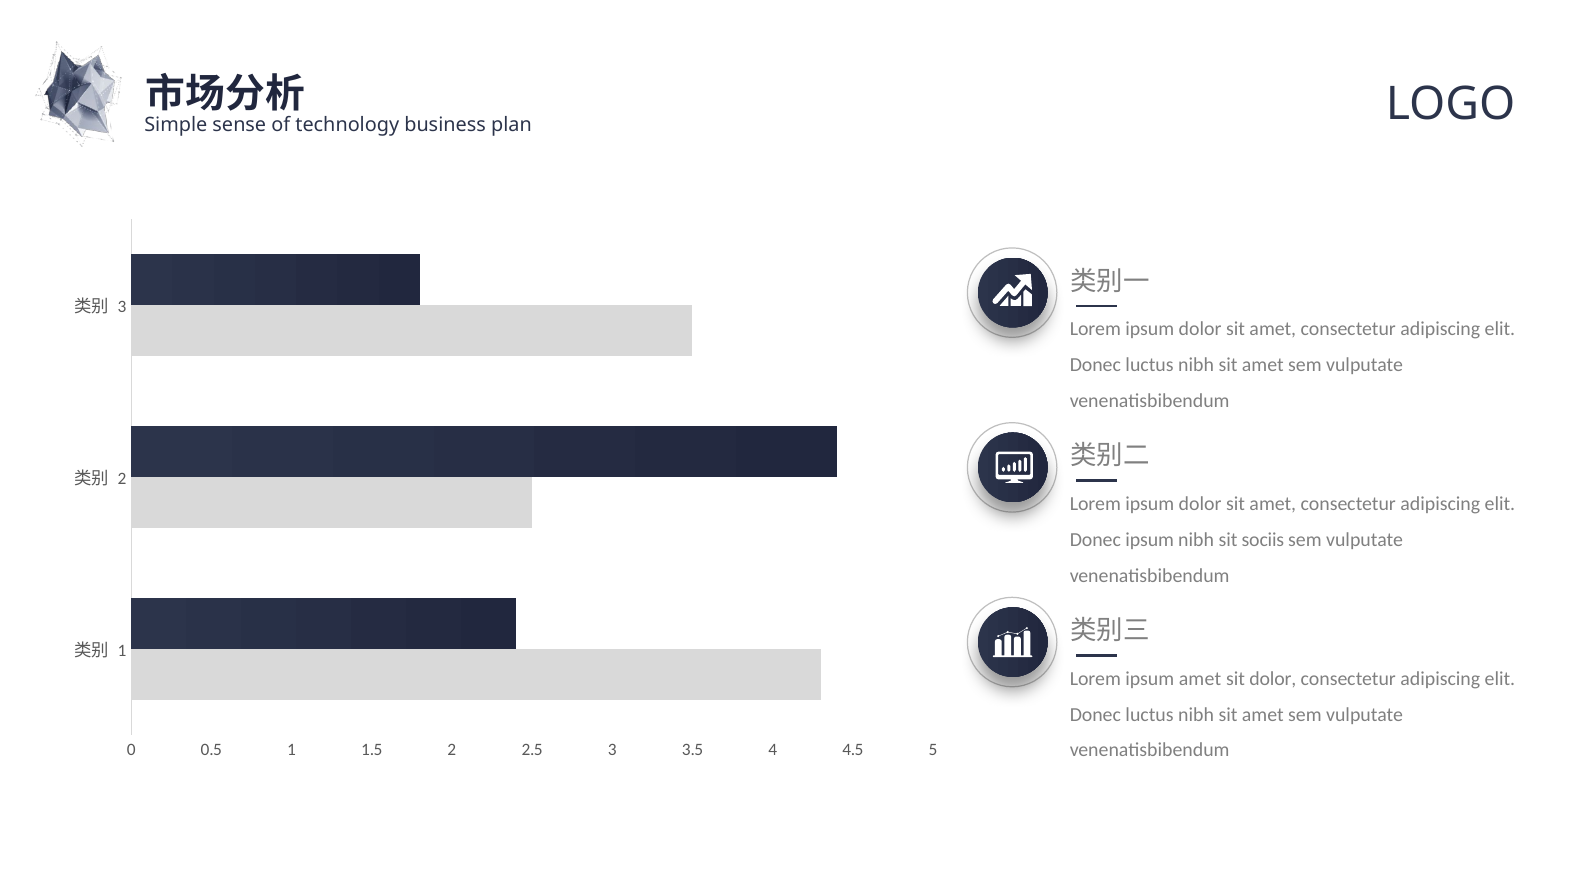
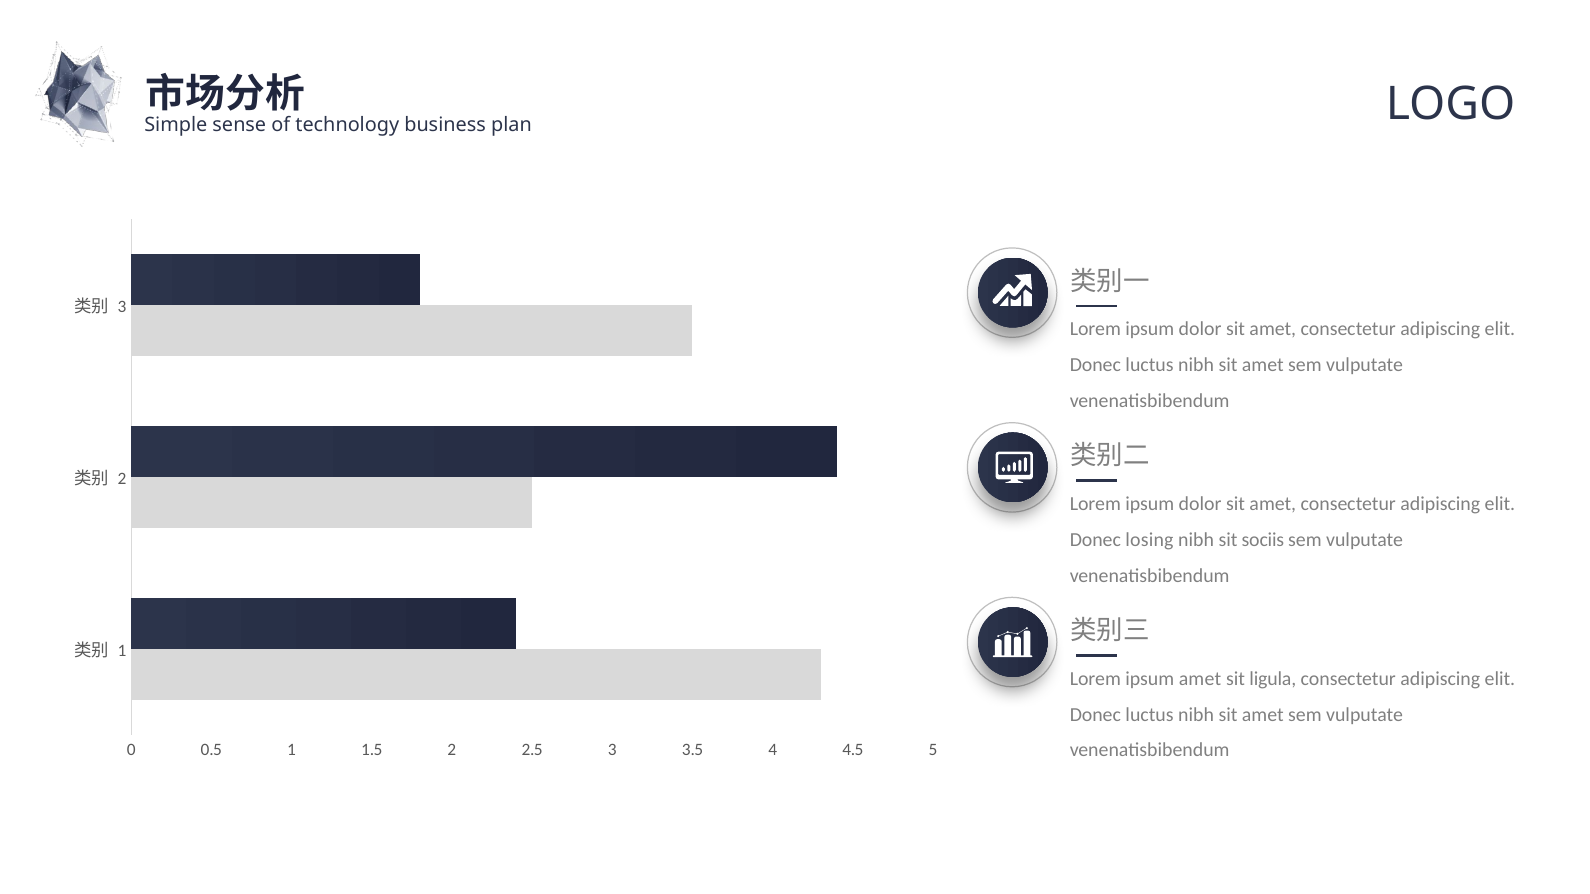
Donec ipsum: ipsum -> losing
sit dolor: dolor -> ligula
